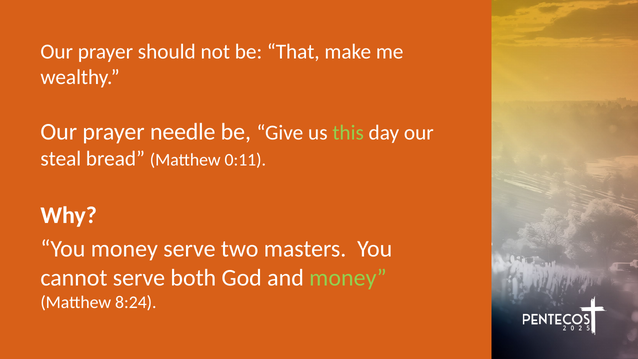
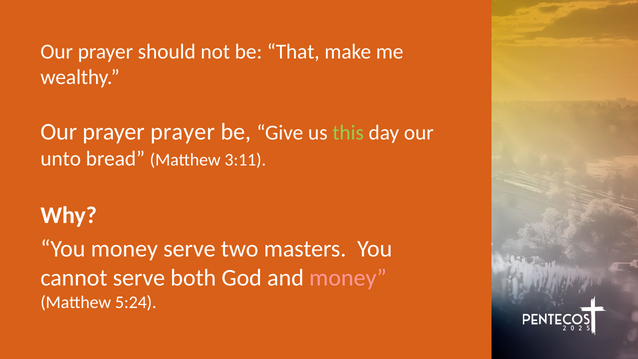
prayer needle: needle -> prayer
steal: steal -> unto
0:11: 0:11 -> 3:11
money at (348, 278) colour: light green -> pink
8:24: 8:24 -> 5:24
